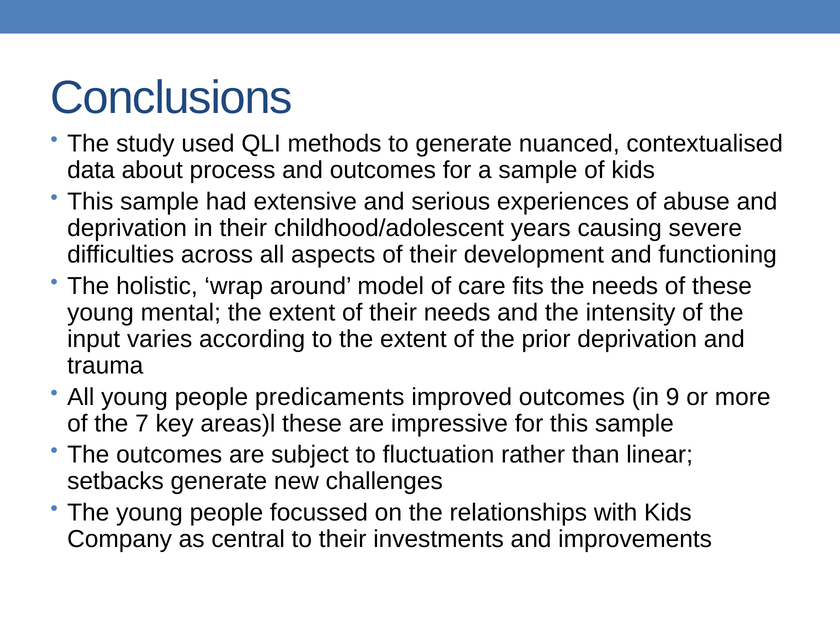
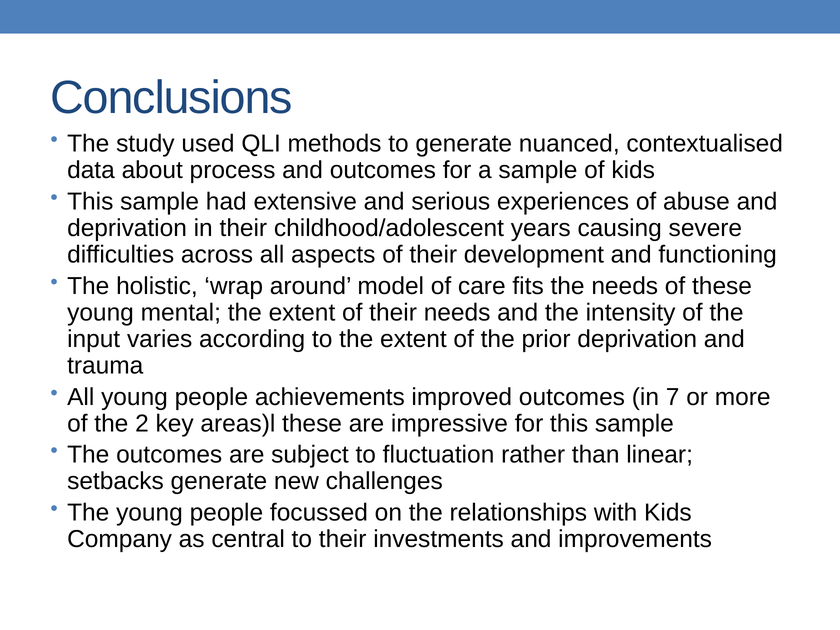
predicaments: predicaments -> achievements
9: 9 -> 7
7: 7 -> 2
